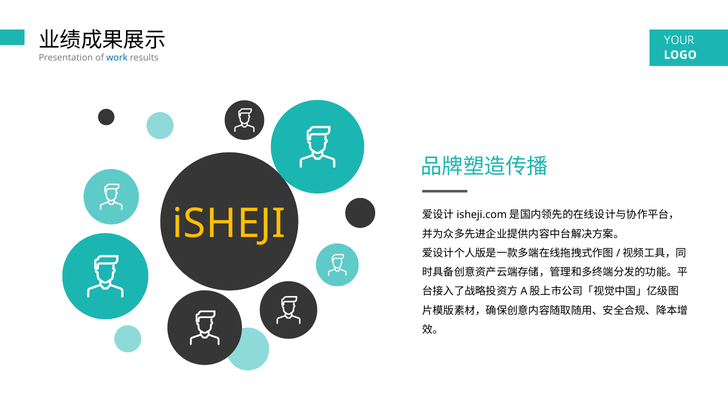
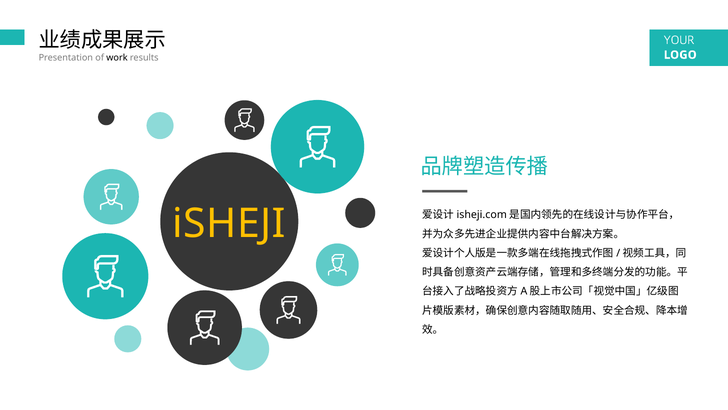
work colour: blue -> black
